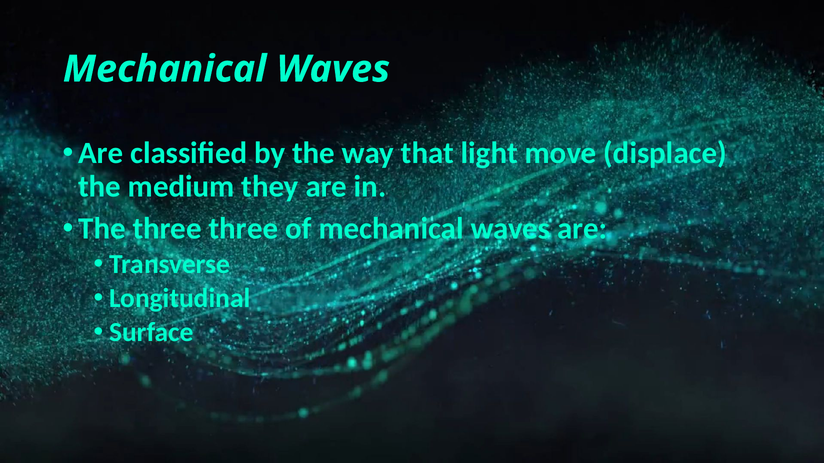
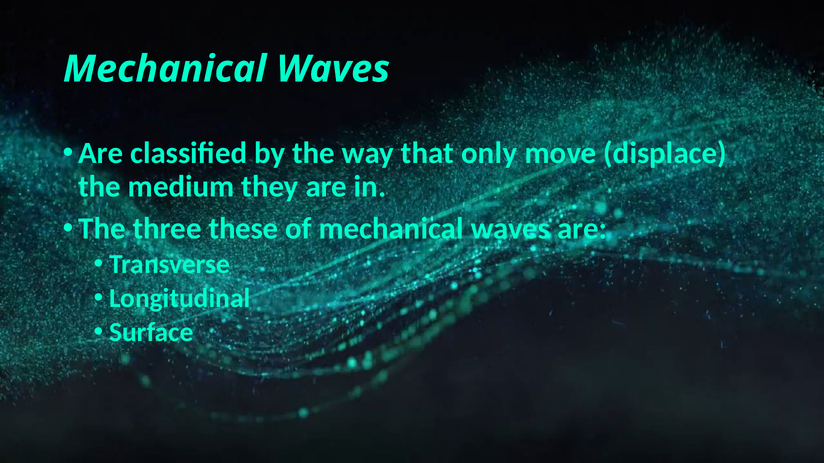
light: light -> only
three three: three -> these
